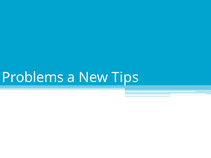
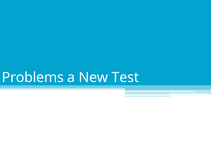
Tips: Tips -> Test
